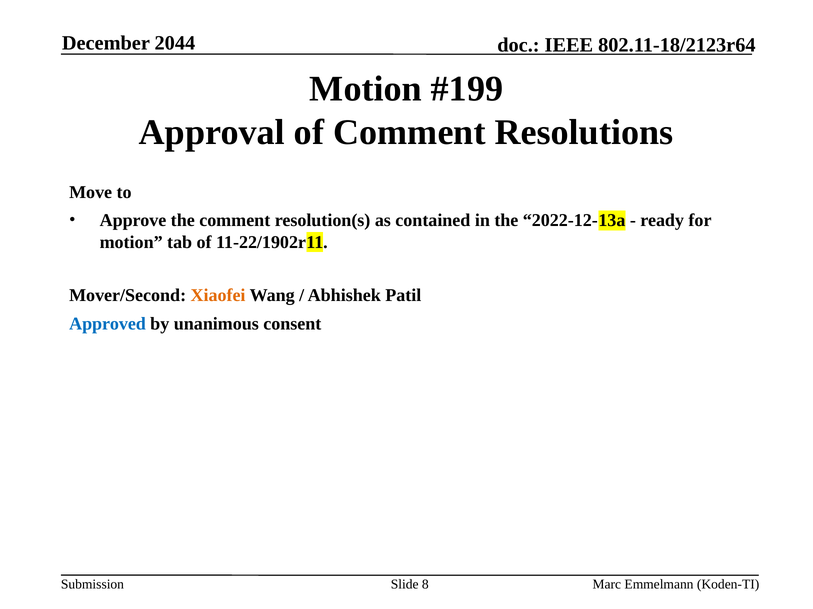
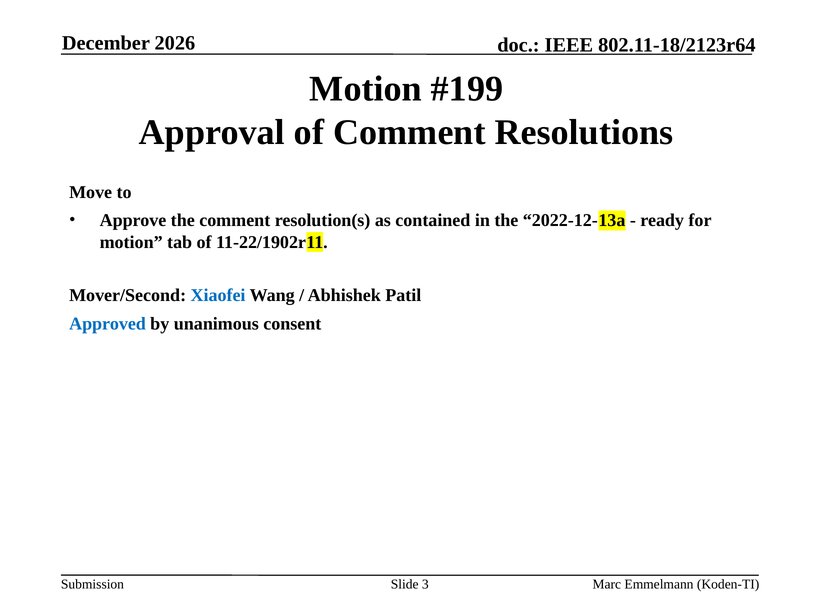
2044: 2044 -> 2026
Xiaofei colour: orange -> blue
8: 8 -> 3
